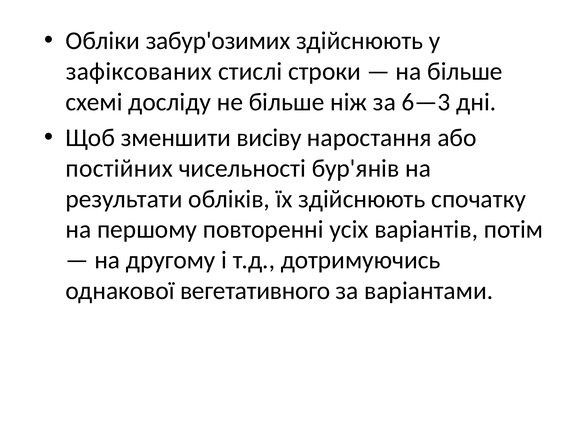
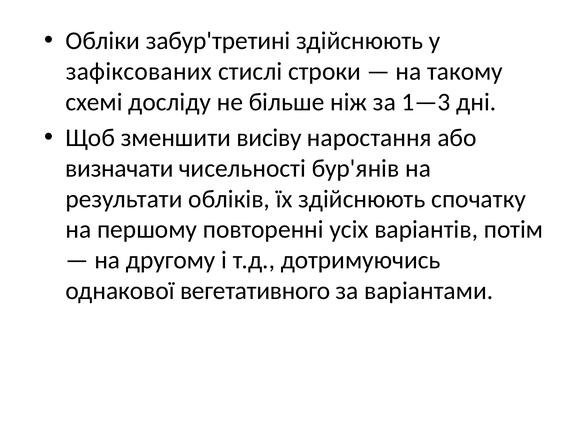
забур'озимих: забур'озимих -> забур'третині
на більше: більше -> такому
6—3: 6—3 -> 1—3
постійних: постійних -> визначати
